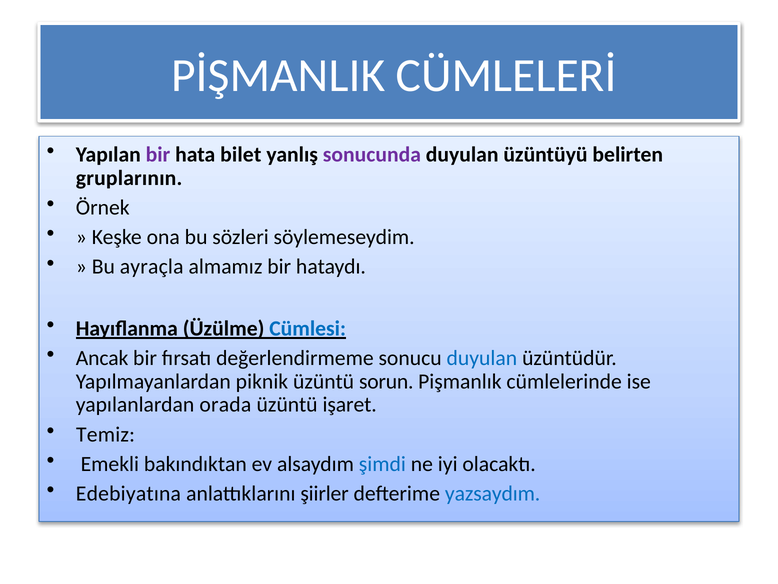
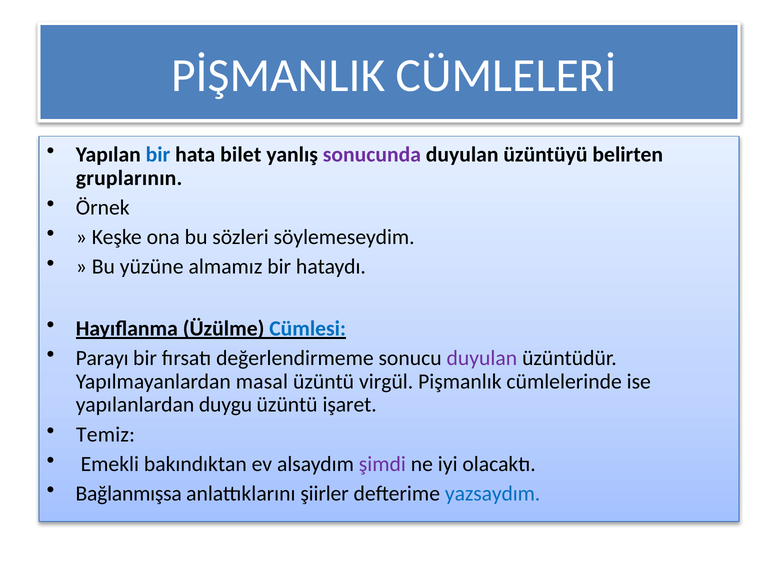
bir at (158, 155) colour: purple -> blue
ayraçla: ayraçla -> yüzüne
Ancak: Ancak -> Parayı
duyulan at (482, 358) colour: blue -> purple
piknik: piknik -> masal
sorun: sorun -> virgül
orada: orada -> duygu
şimdi colour: blue -> purple
Edebiyatına: Edebiyatına -> Bağlanmışsa
